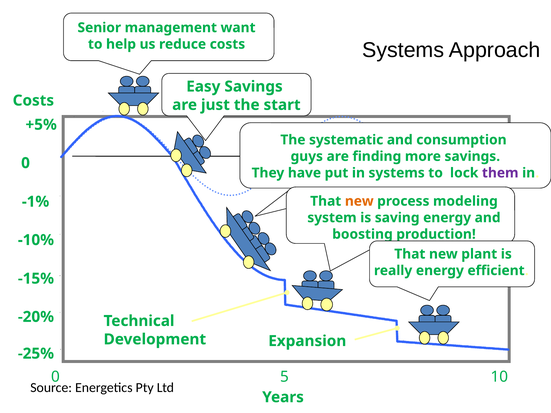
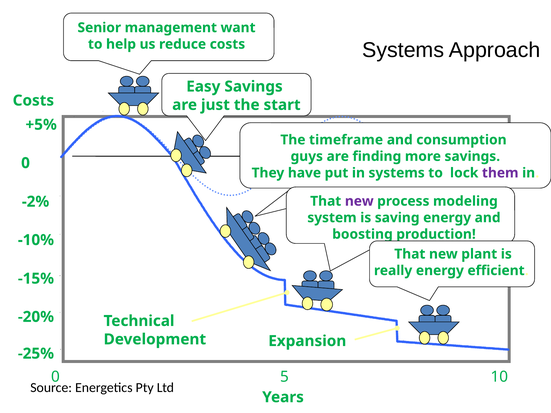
systematic: systematic -> timeframe
new at (359, 201) colour: orange -> purple
-1%: -1% -> -2%
